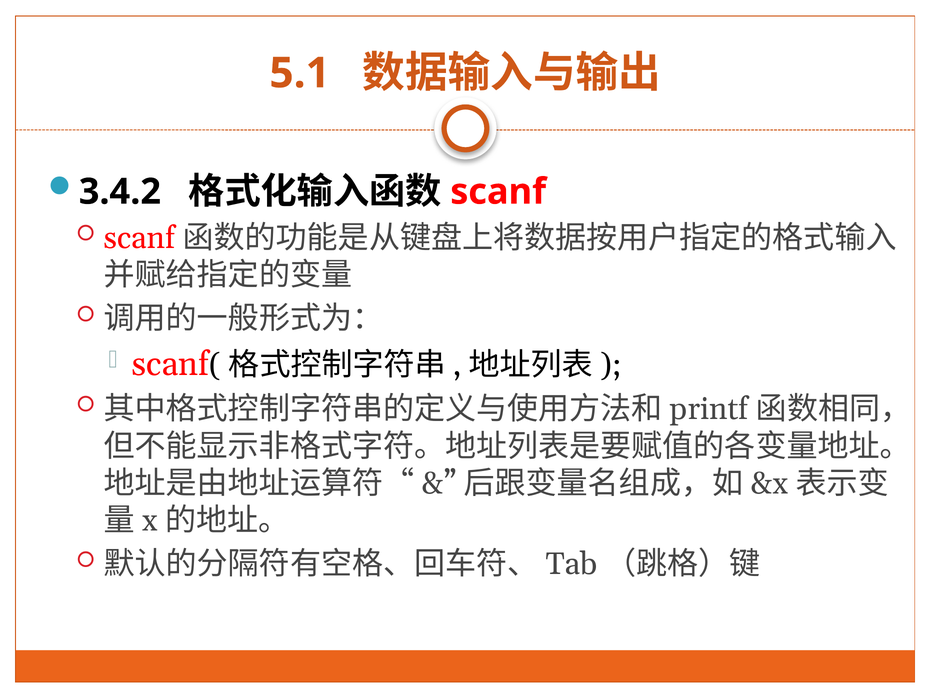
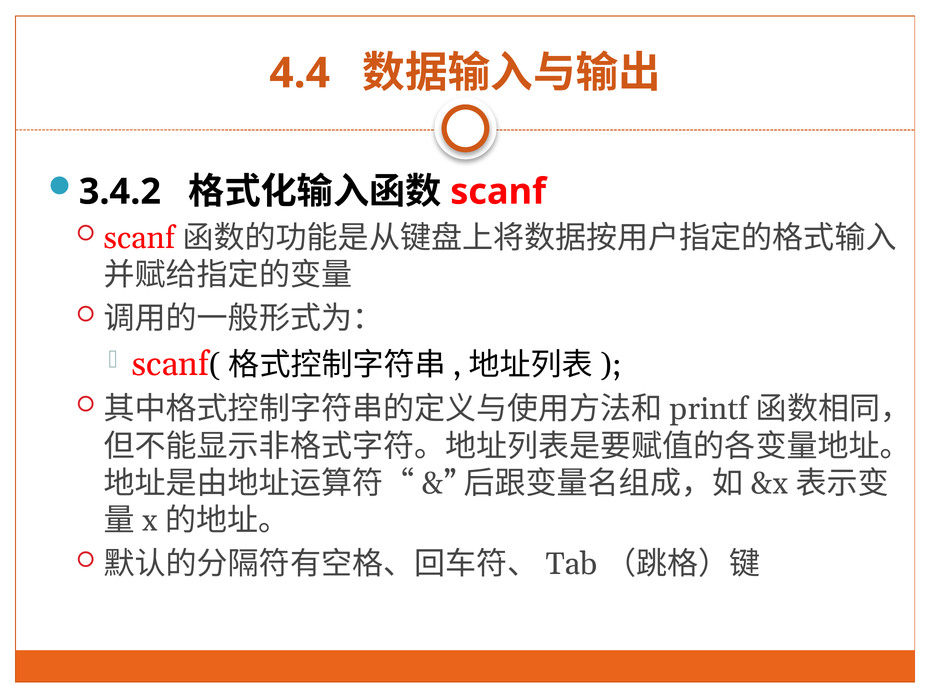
5.1: 5.1 -> 4.4
